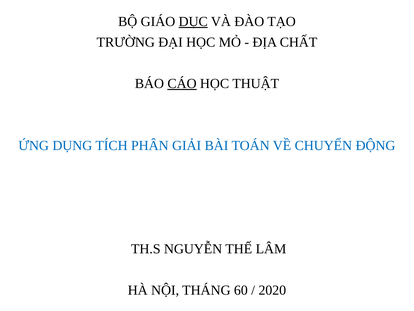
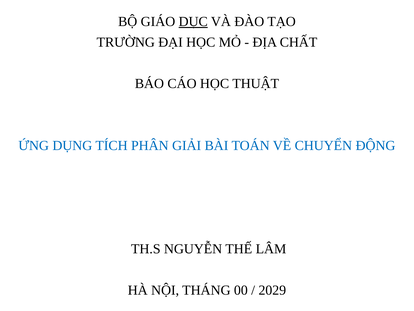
CÁO underline: present -> none
60: 60 -> 00
2020: 2020 -> 2029
